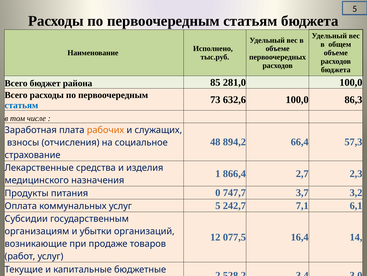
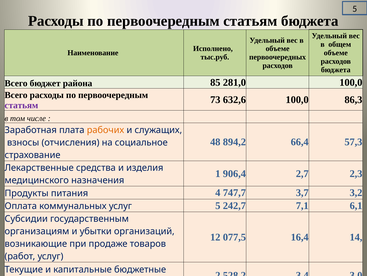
статьям at (21, 105) colour: blue -> purple
866,4: 866,4 -> 906,4
0: 0 -> 4
